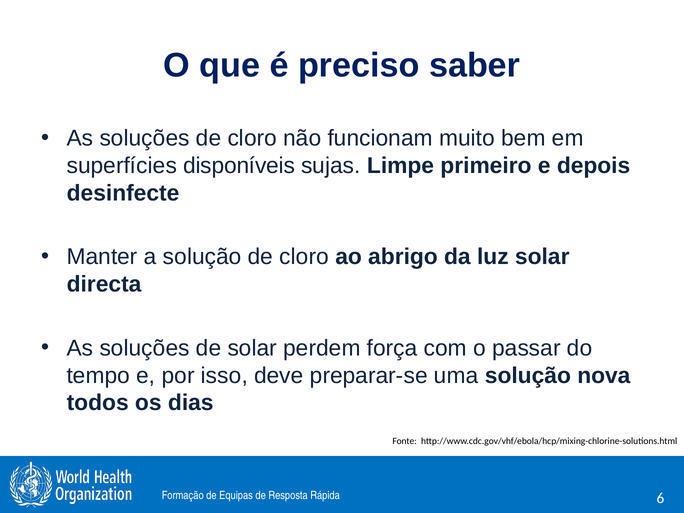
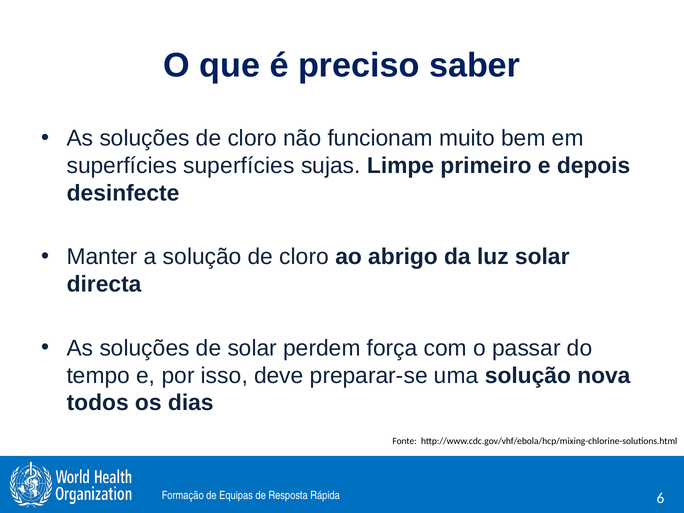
superfícies disponíveis: disponíveis -> superfícies
